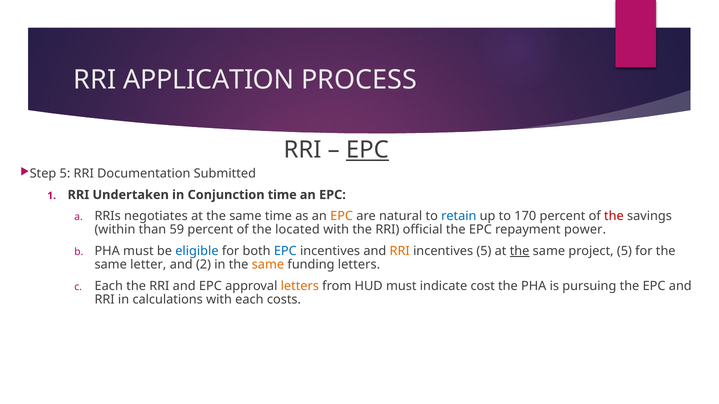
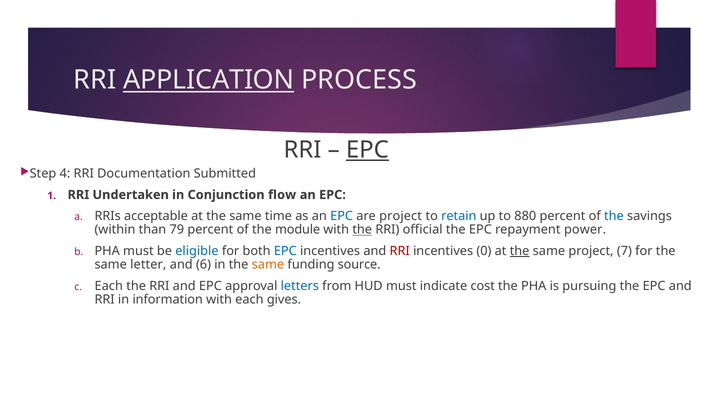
APPLICATION underline: none -> present
Step 5: 5 -> 4
Conjunction time: time -> flow
negotiates: negotiates -> acceptable
EPC at (342, 216) colour: orange -> blue
are natural: natural -> project
170: 170 -> 880
the at (614, 216) colour: red -> blue
59: 59 -> 79
located: located -> module
the at (362, 230) underline: none -> present
RRI at (400, 251) colour: orange -> red
incentives 5: 5 -> 0
project 5: 5 -> 7
2: 2 -> 6
funding letters: letters -> source
letters at (300, 286) colour: orange -> blue
calculations: calculations -> information
costs: costs -> gives
